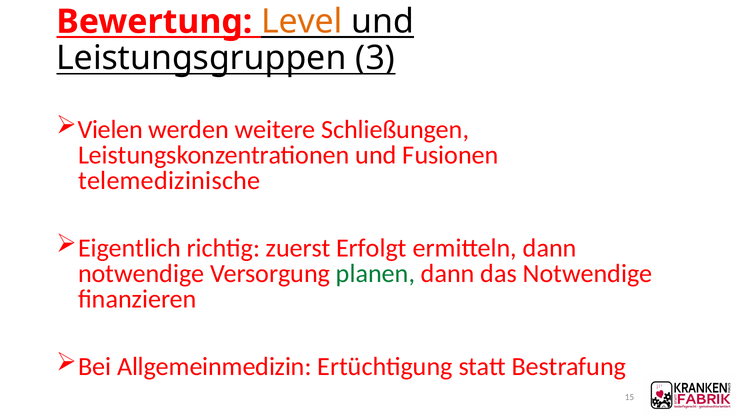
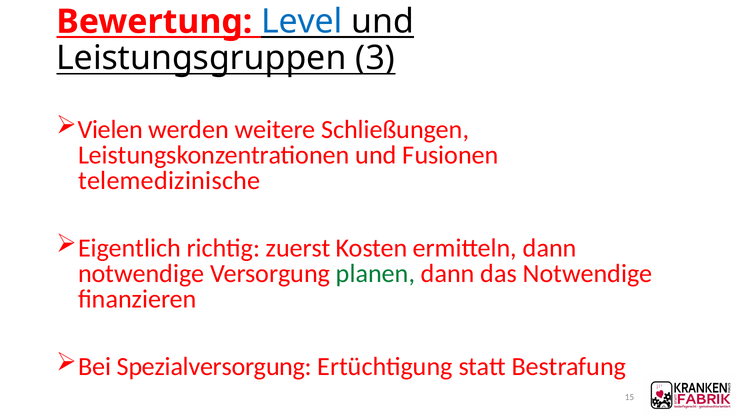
Level colour: orange -> blue
Erfolgt: Erfolgt -> Kosten
Allgemeinmedizin: Allgemeinmedizin -> Spezialversorgung
